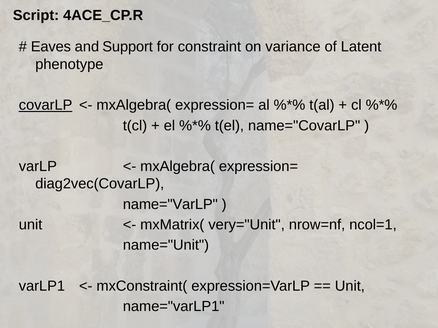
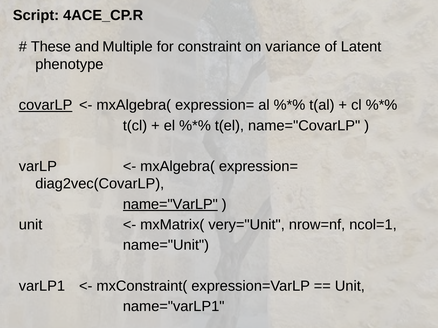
Eaves: Eaves -> These
Support: Support -> Multiple
name="VarLP underline: none -> present
